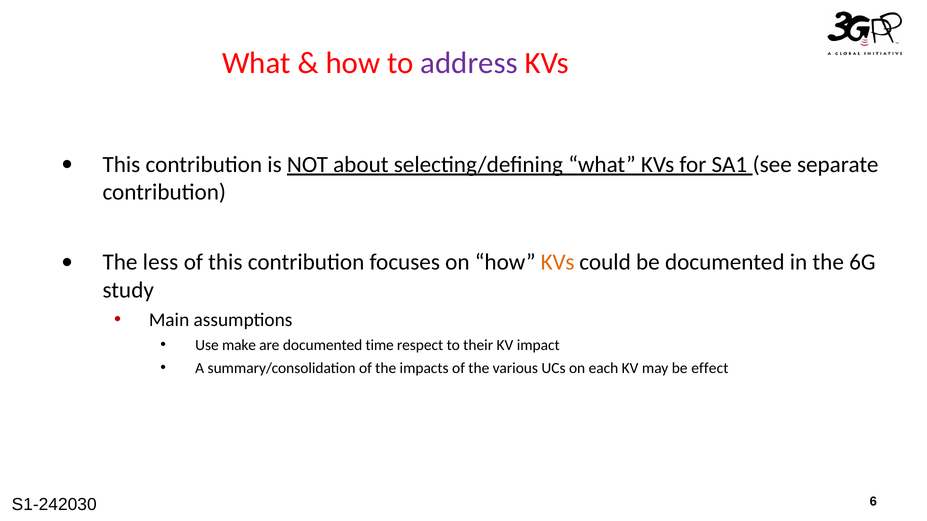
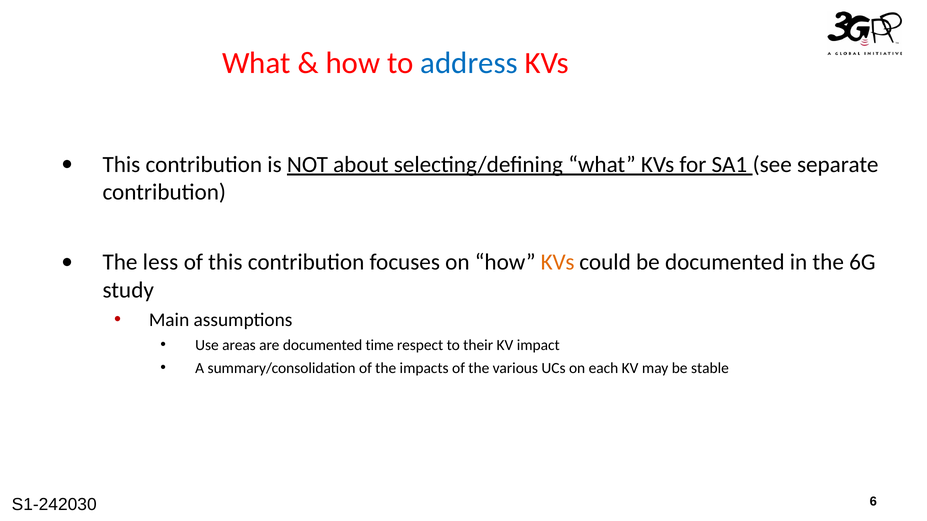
address colour: purple -> blue
make: make -> areas
effect: effect -> stable
